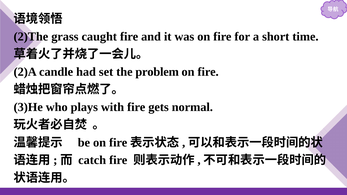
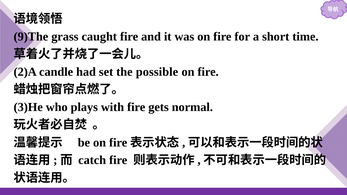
2)The: 2)The -> 9)The
problem: problem -> possible
